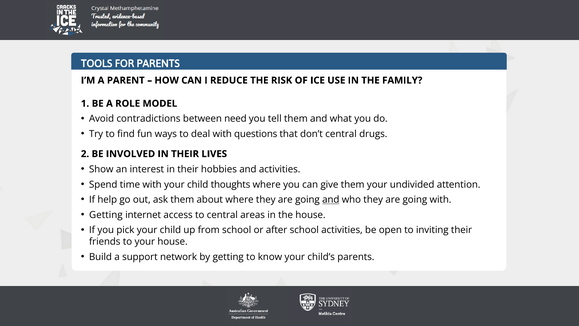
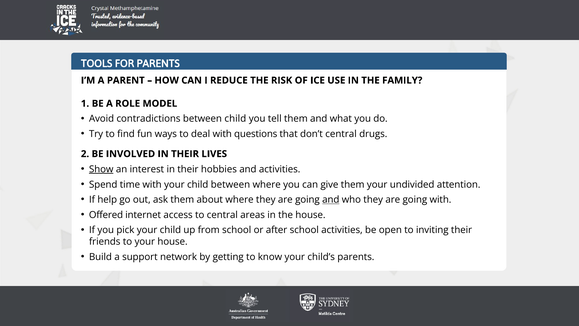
between need: need -> child
Show underline: none -> present
child thoughts: thoughts -> between
Getting at (106, 215): Getting -> Offered
